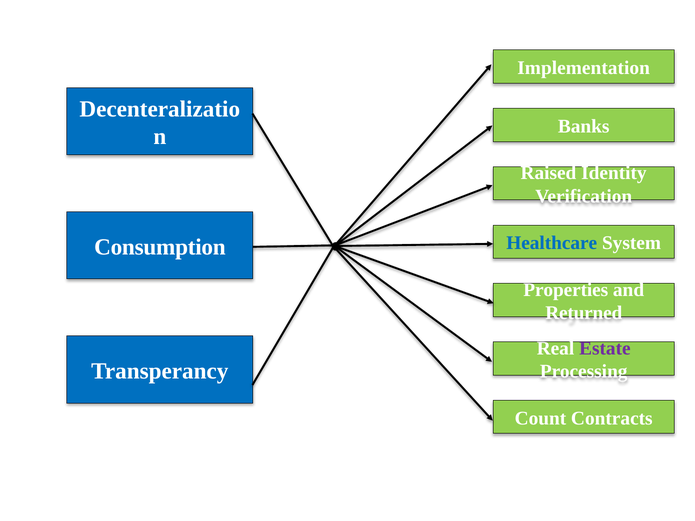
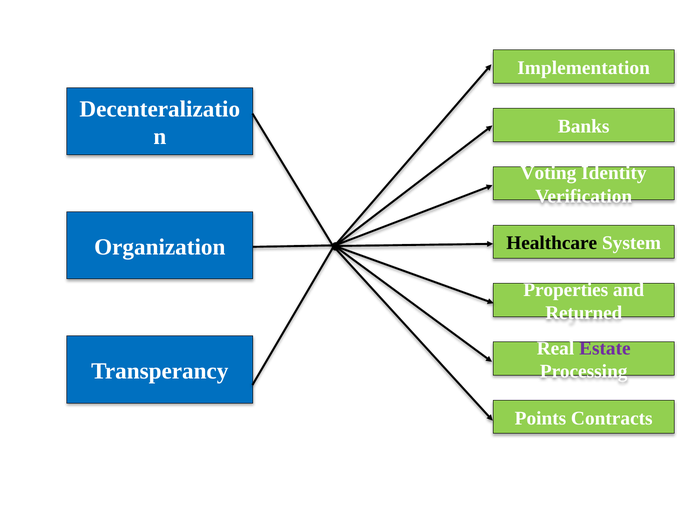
Raised: Raised -> Voting
Healthcare colour: blue -> black
Consumption: Consumption -> Organization
Count: Count -> Points
